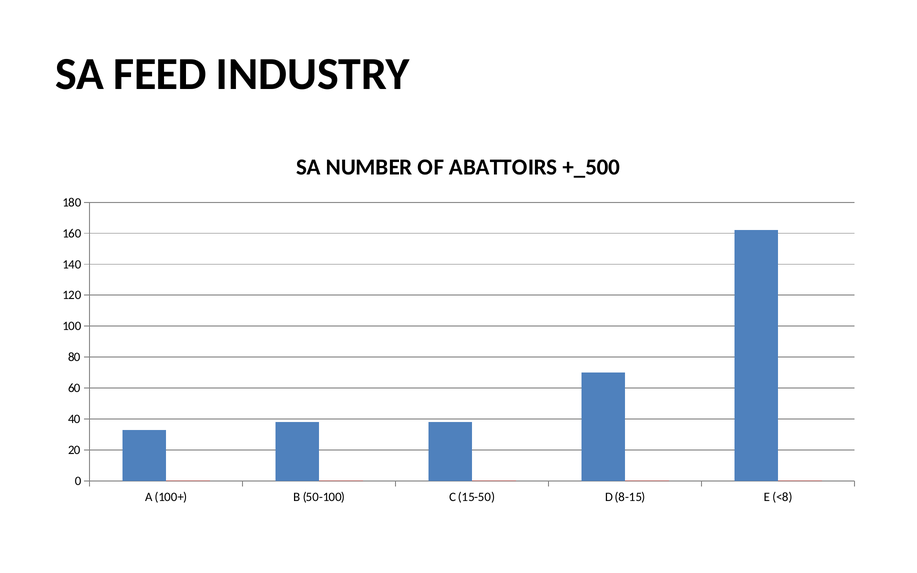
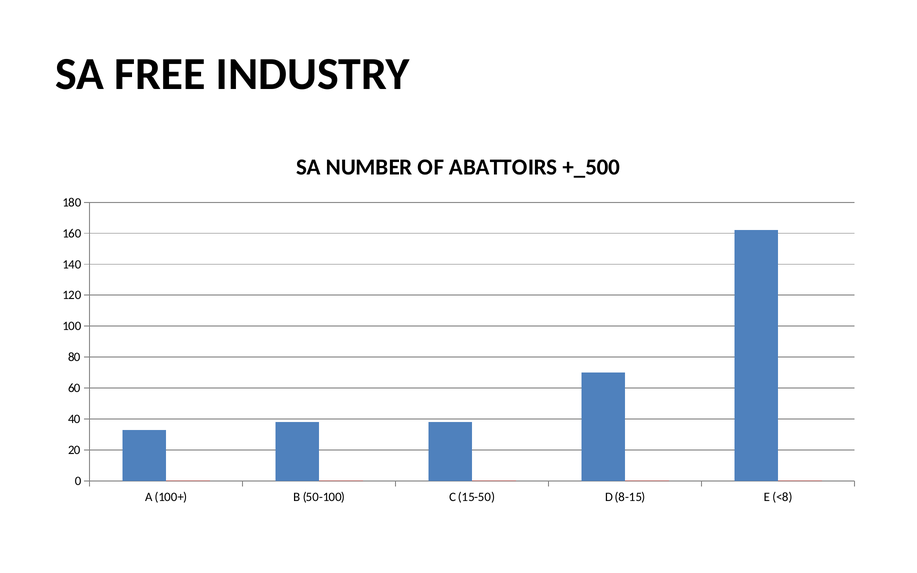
FEED: FEED -> FREE
